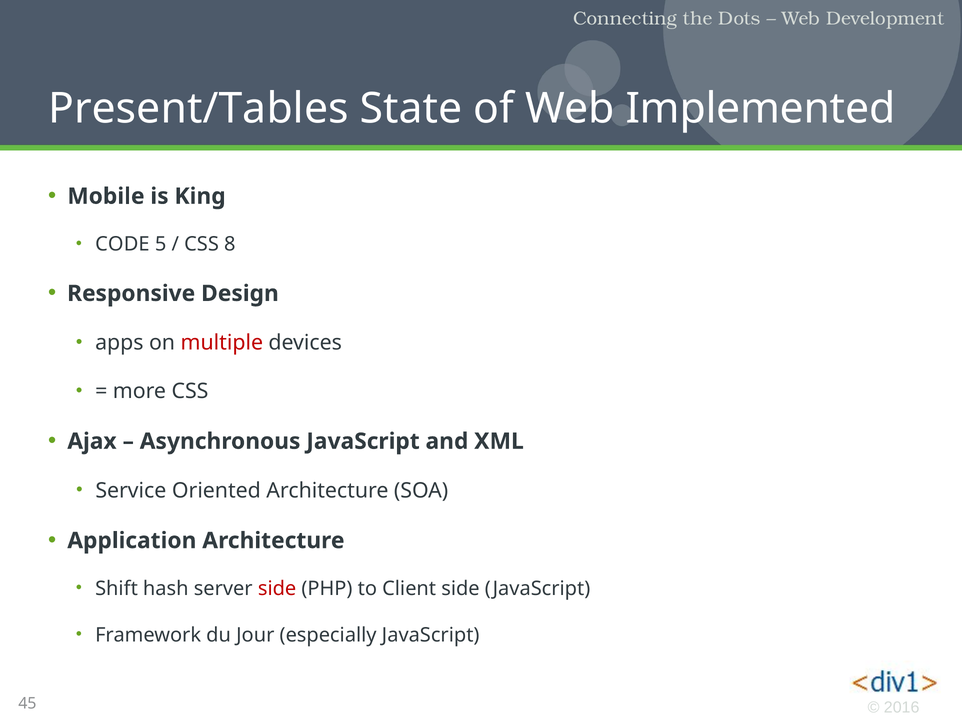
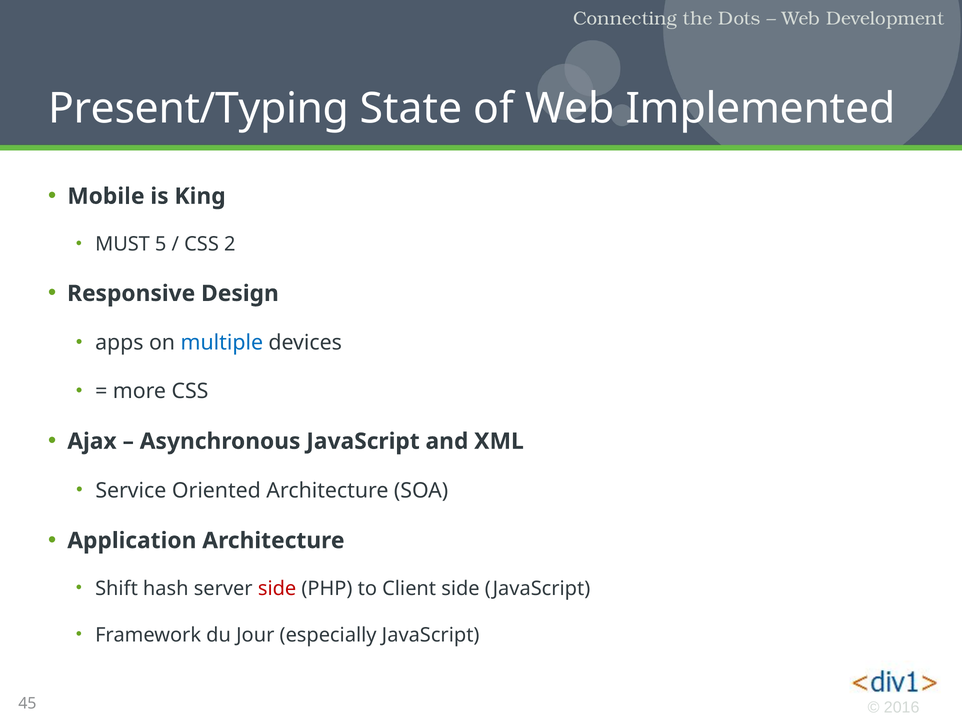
Present/Tables: Present/Tables -> Present/Typing
CODE: CODE -> MUST
8: 8 -> 2
multiple colour: red -> blue
